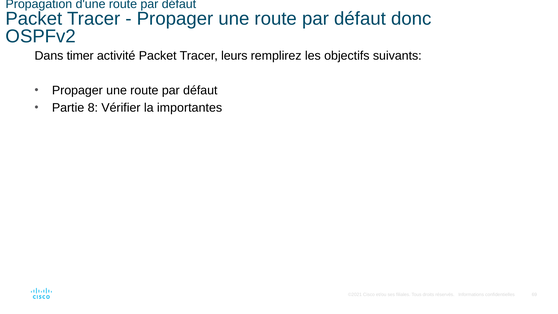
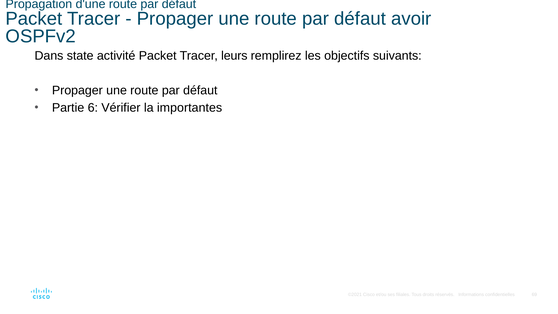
donc: donc -> avoir
timer: timer -> state
8: 8 -> 6
